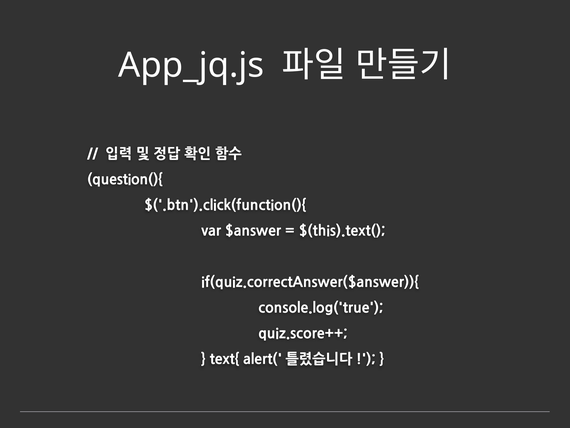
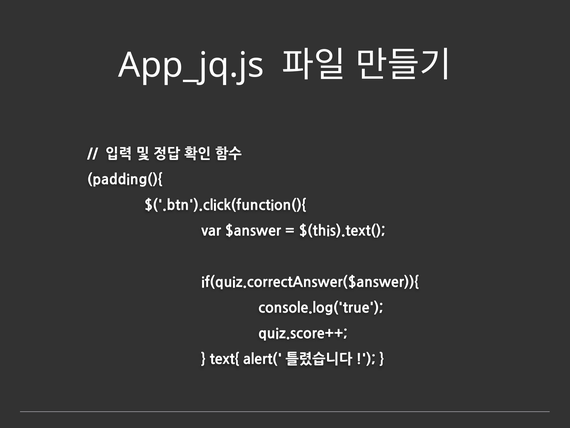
question(){: question(){ -> padding(){
